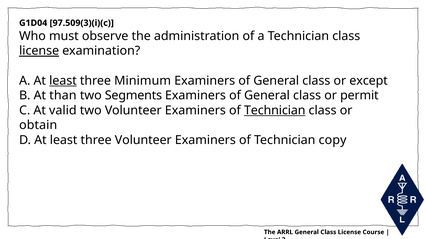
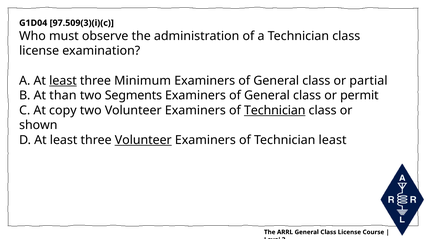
license at (39, 51) underline: present -> none
except: except -> partial
valid: valid -> copy
obtain: obtain -> shown
Volunteer at (143, 140) underline: none -> present
Technician copy: copy -> least
